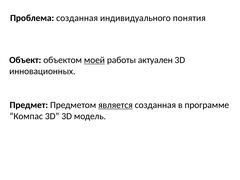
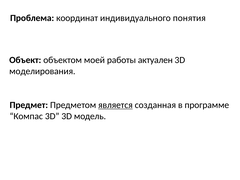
Проблема созданная: созданная -> координат
моей underline: present -> none
инновационных: инновационных -> моделирования
